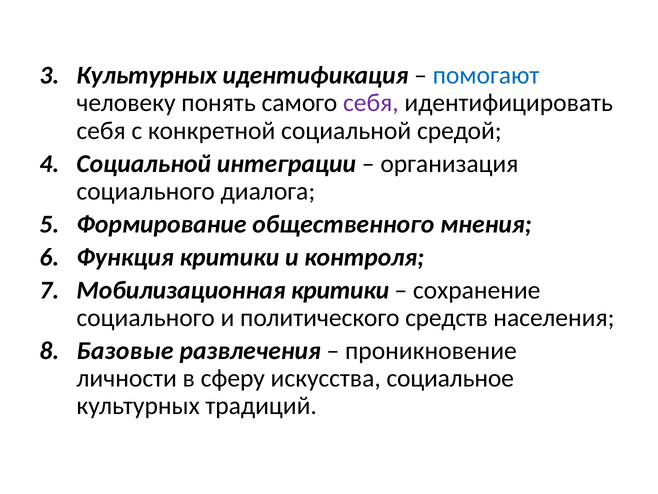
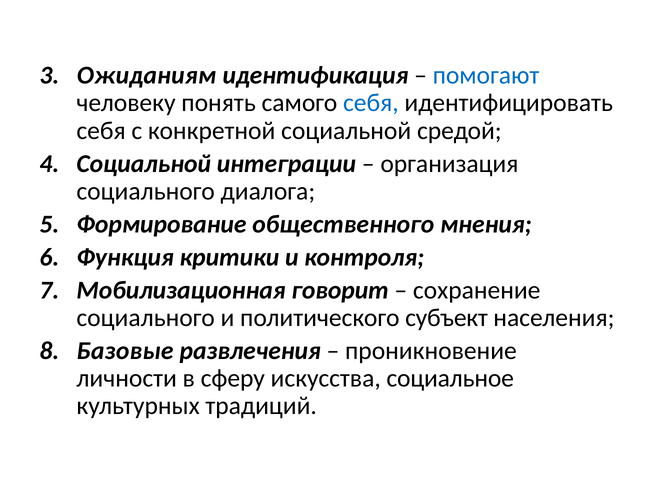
Культурных at (147, 75): Культурных -> Ожиданиям
себя at (371, 103) colour: purple -> blue
Мобилизационная критики: критики -> говорит
средств: средств -> субъект
